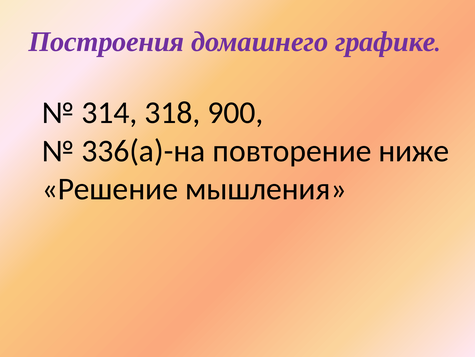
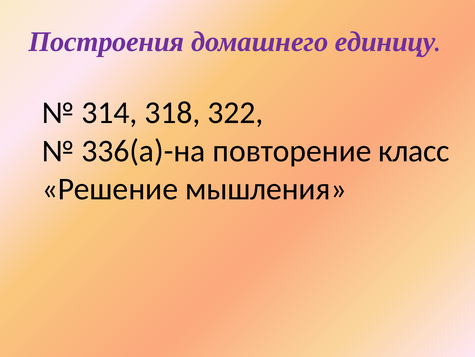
графике: графике -> единицу
900: 900 -> 322
ниже: ниже -> класс
